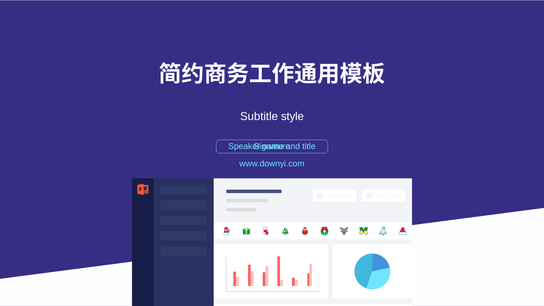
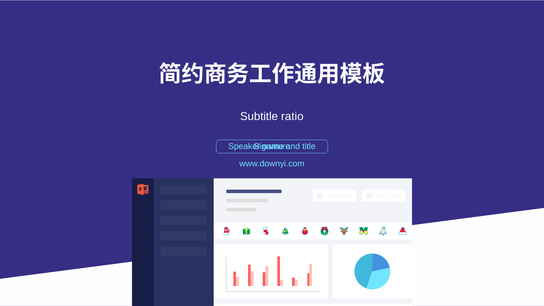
style: style -> ratio
